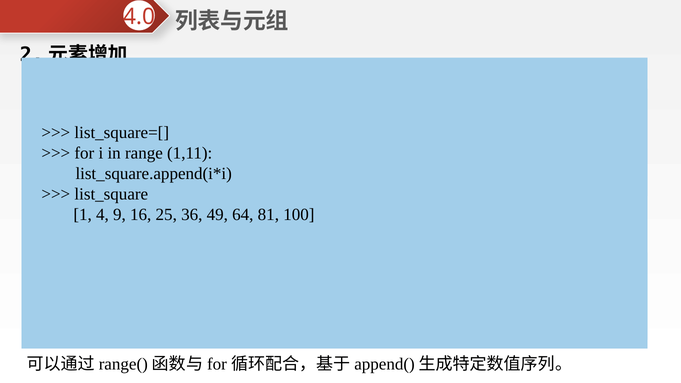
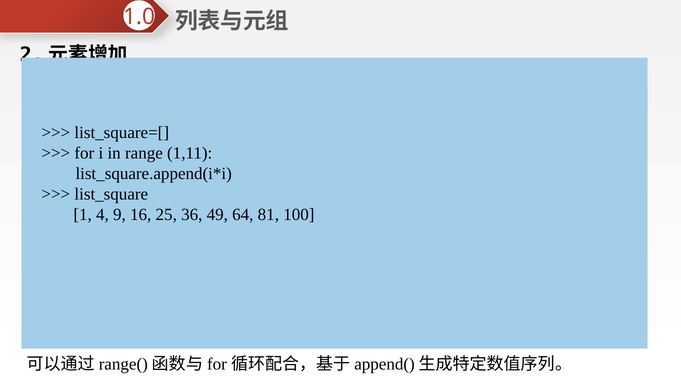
4.0: 4.0 -> 1.0
